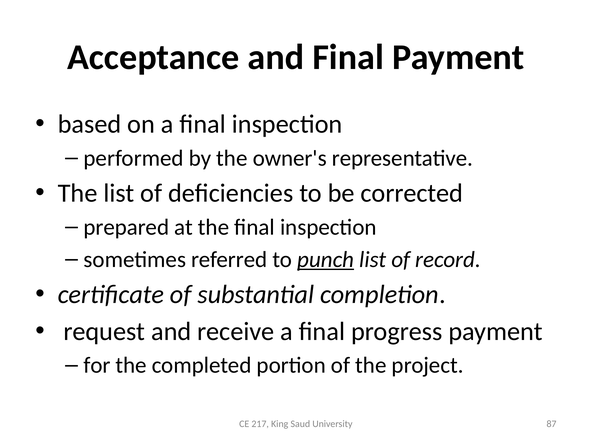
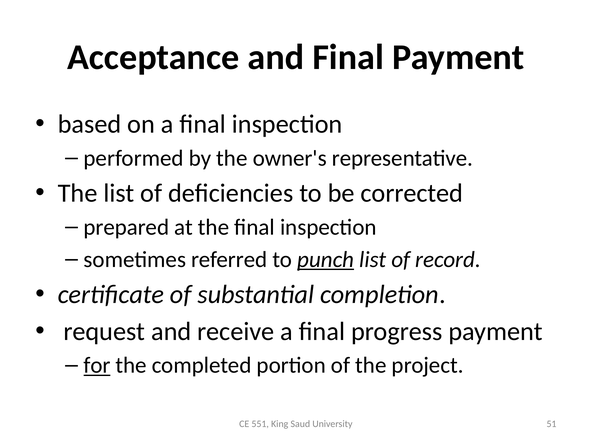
for underline: none -> present
217: 217 -> 551
87: 87 -> 51
